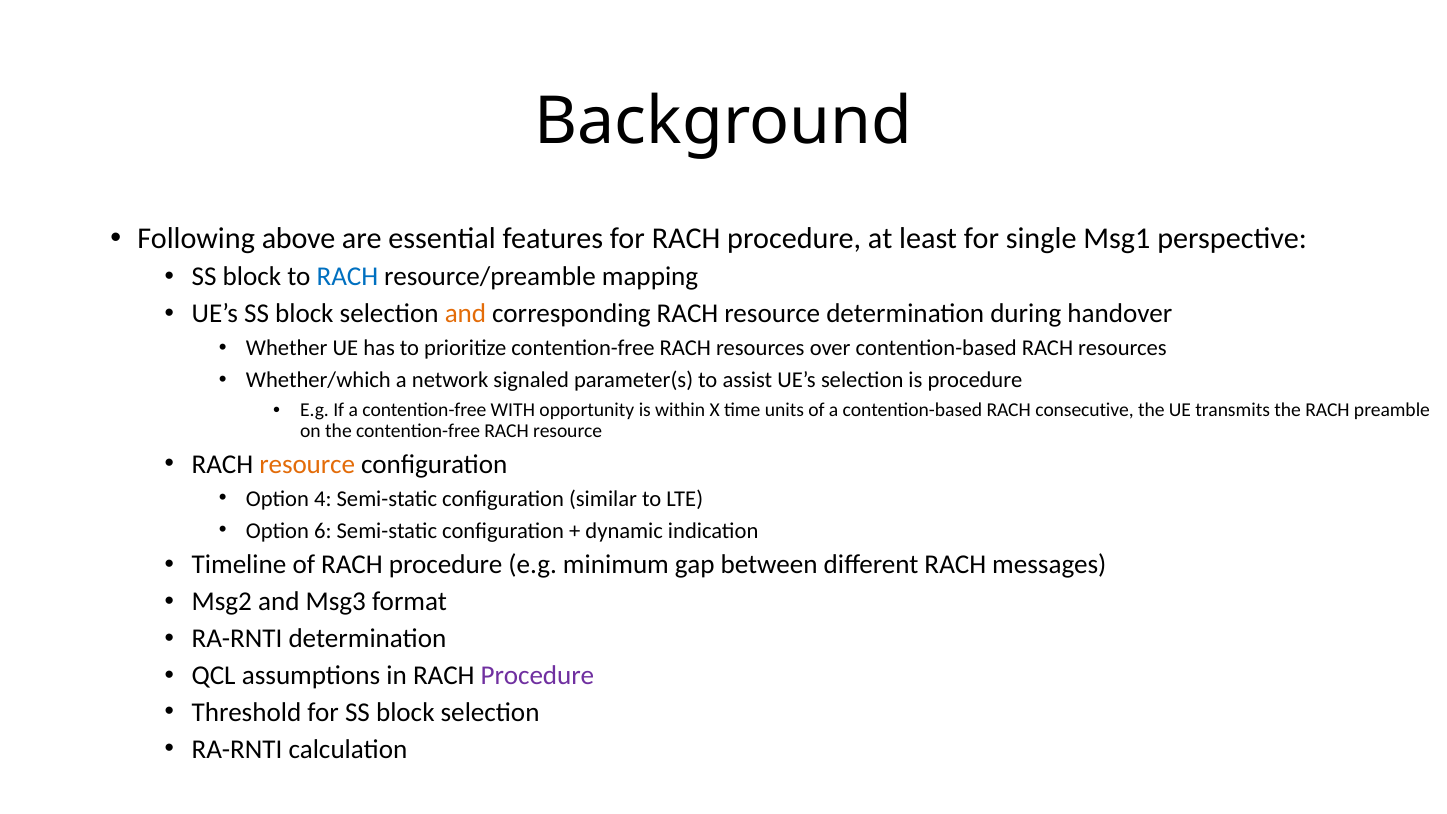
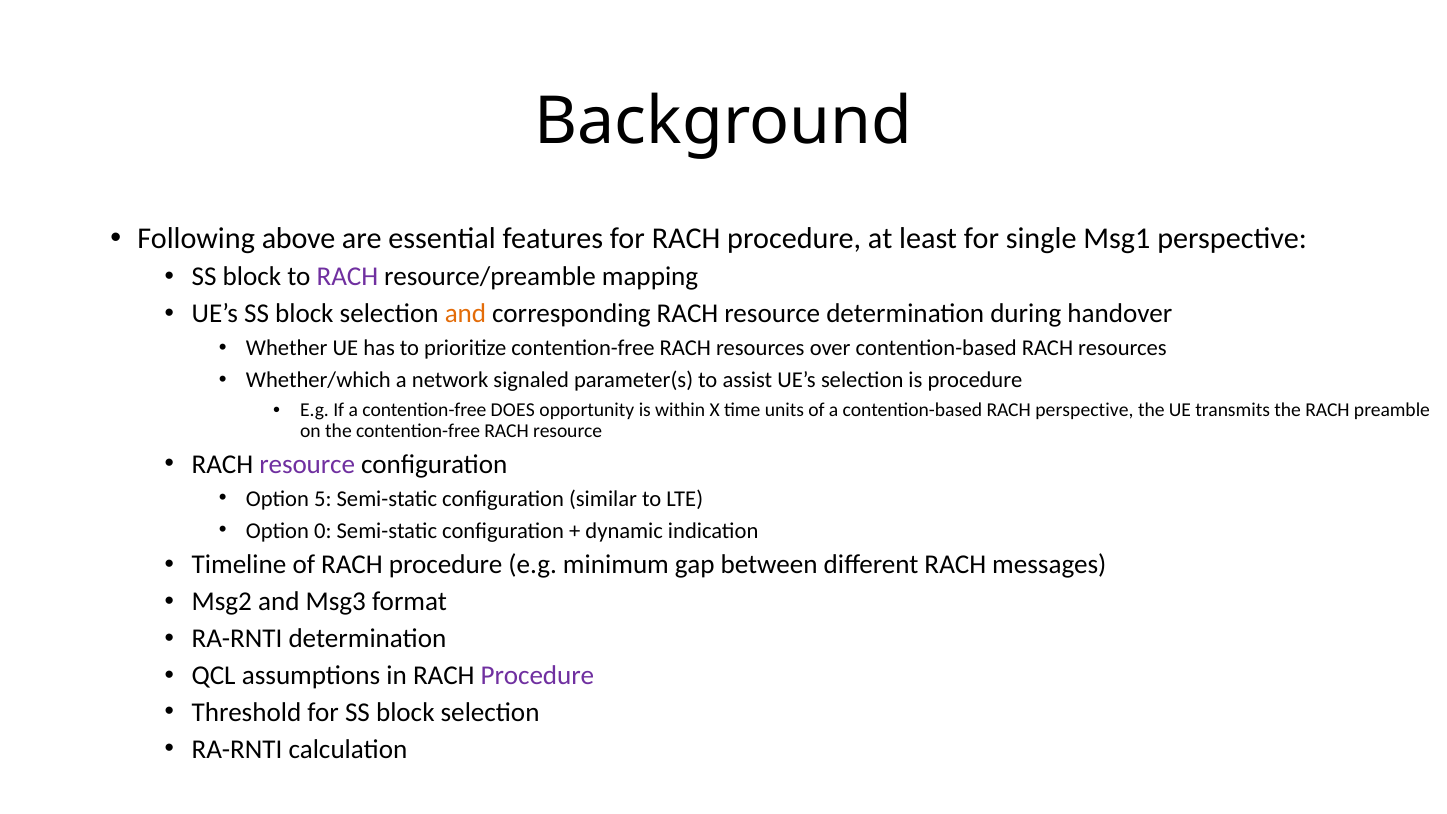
RACH at (347, 277) colour: blue -> purple
WITH: WITH -> DOES
RACH consecutive: consecutive -> perspective
resource at (307, 464) colour: orange -> purple
4: 4 -> 5
6: 6 -> 0
